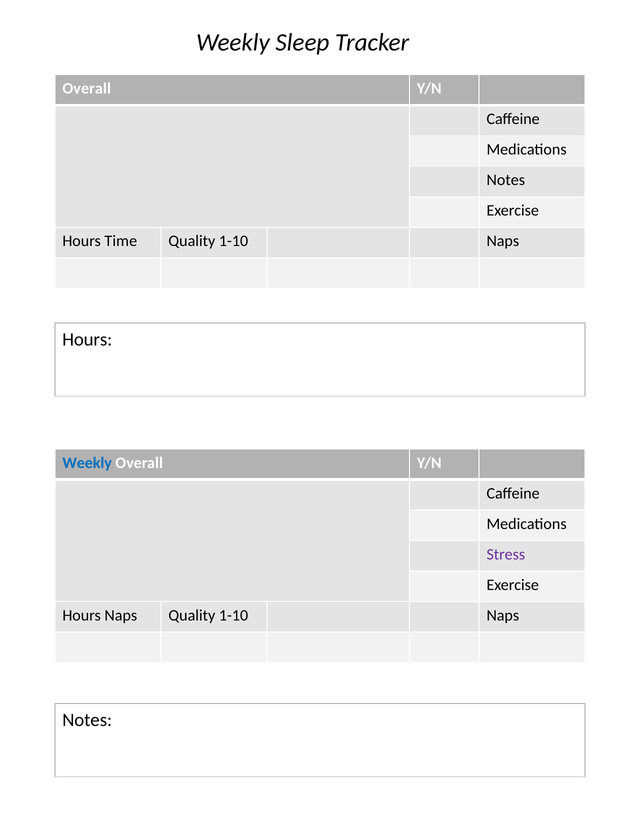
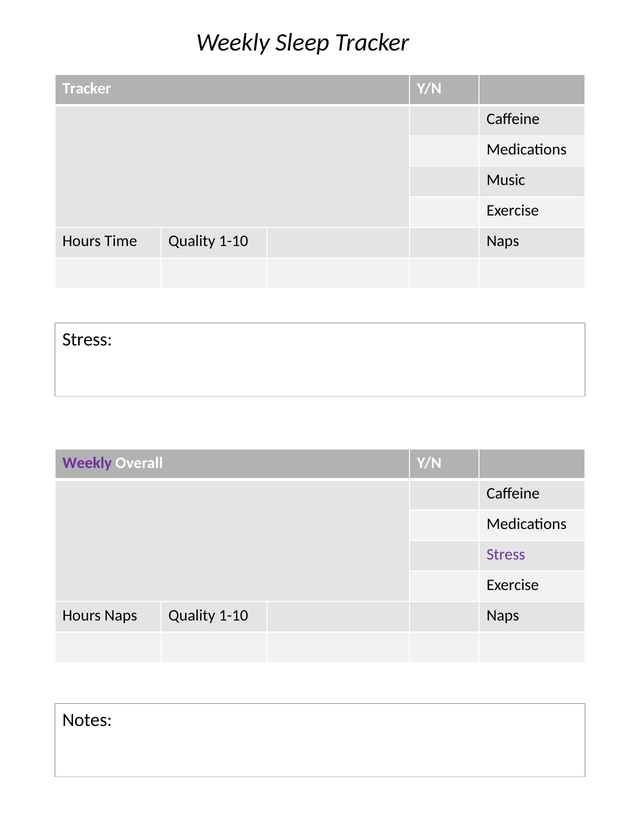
Overall at (87, 89): Overall -> Tracker
Notes at (506, 180): Notes -> Music
Hours at (87, 339): Hours -> Stress
Weekly at (87, 463) colour: blue -> purple
